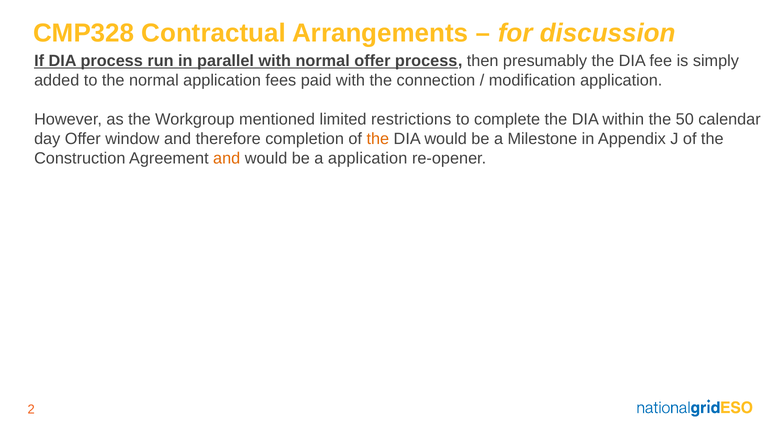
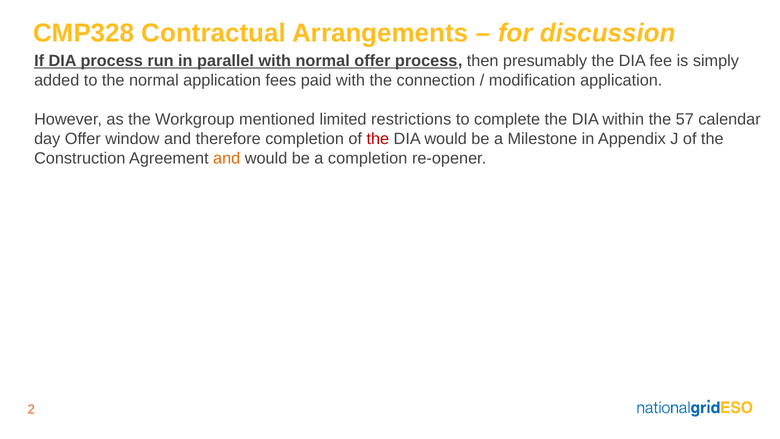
50: 50 -> 57
the at (378, 139) colour: orange -> red
a application: application -> completion
